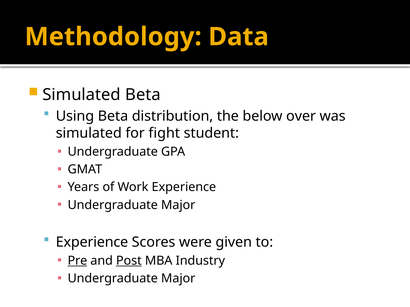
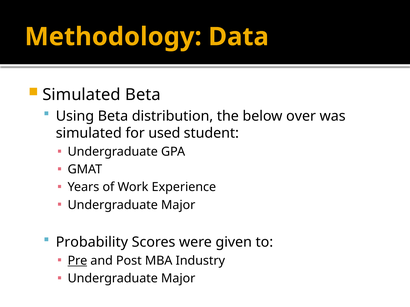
fight: fight -> used
Experience at (92, 242): Experience -> Probability
Post underline: present -> none
